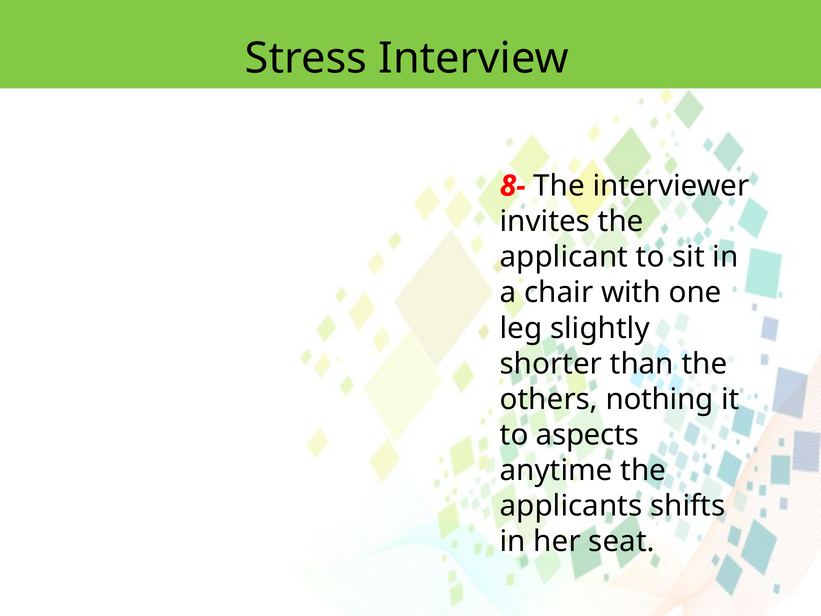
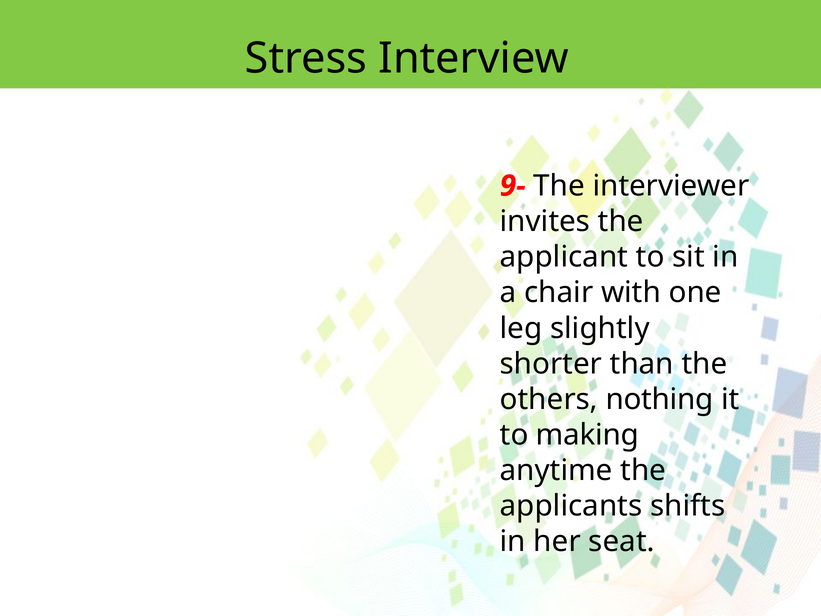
8-: 8- -> 9-
aspects: aspects -> making
